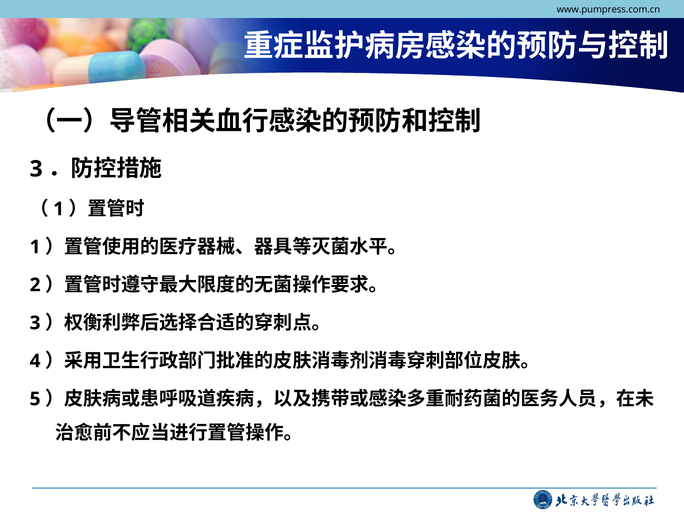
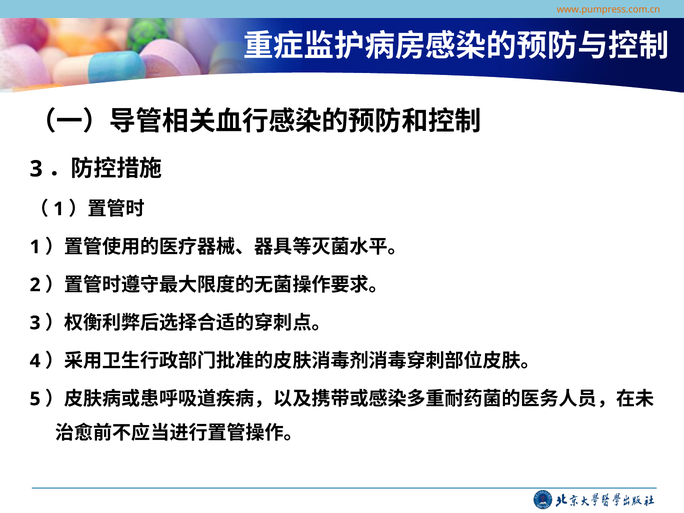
www.pumpress.com.cn colour: black -> orange
